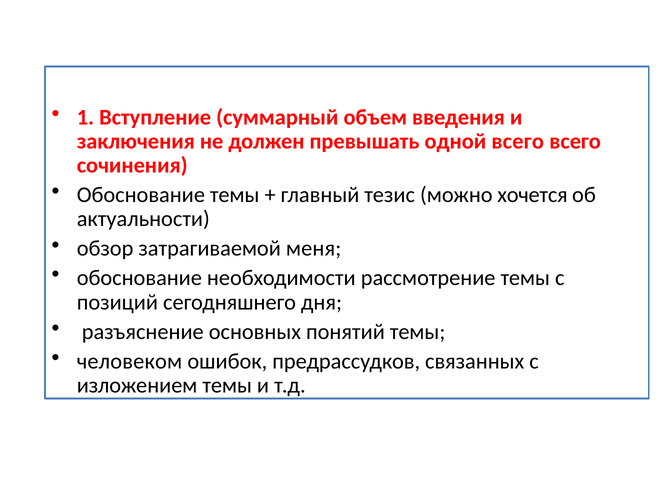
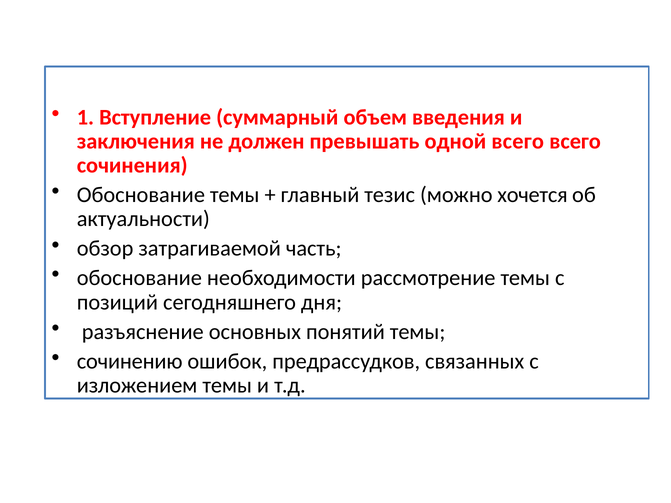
меня: меня -> часть
человеком: человеком -> сочинению
